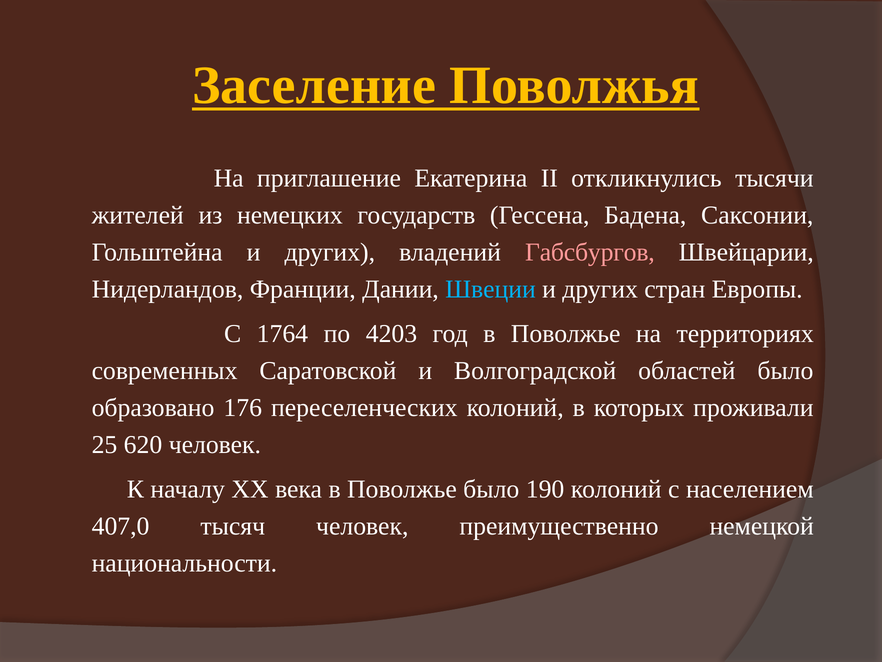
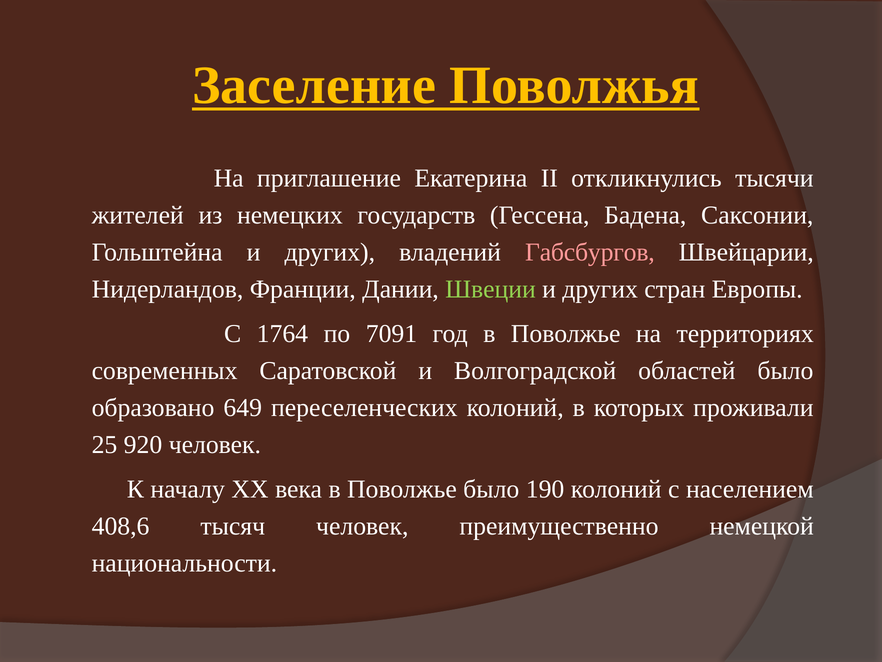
Швеции colour: light blue -> light green
4203: 4203 -> 7091
176: 176 -> 649
620: 620 -> 920
407,0: 407,0 -> 408,6
